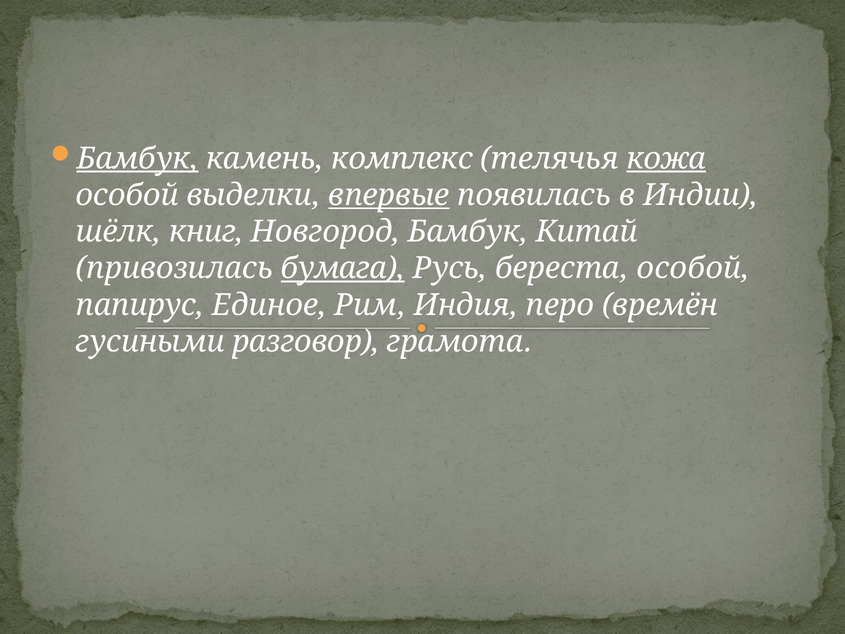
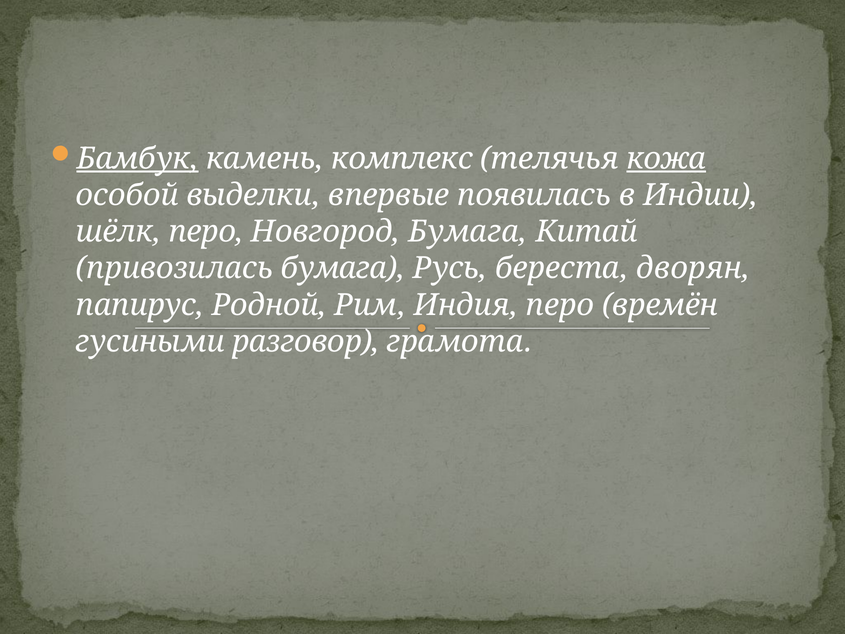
впервые underline: present -> none
шёлк книг: книг -> перо
Новгород Бамбук: Бамбук -> Бумага
бумага at (343, 268) underline: present -> none
береста особой: особой -> дворян
Единое: Единое -> Родной
